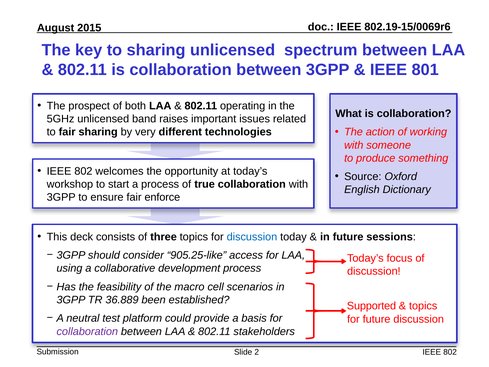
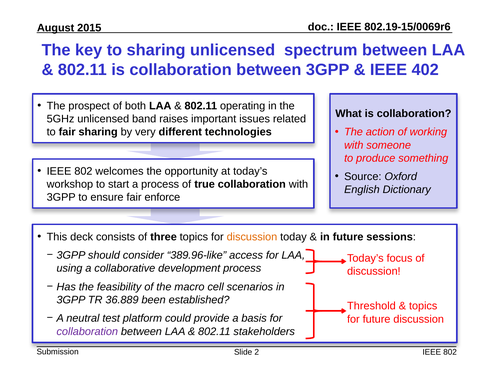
801: 801 -> 402
discussion at (252, 237) colour: blue -> orange
905.25-like: 905.25-like -> 389.96-like
Supported: Supported -> Threshold
